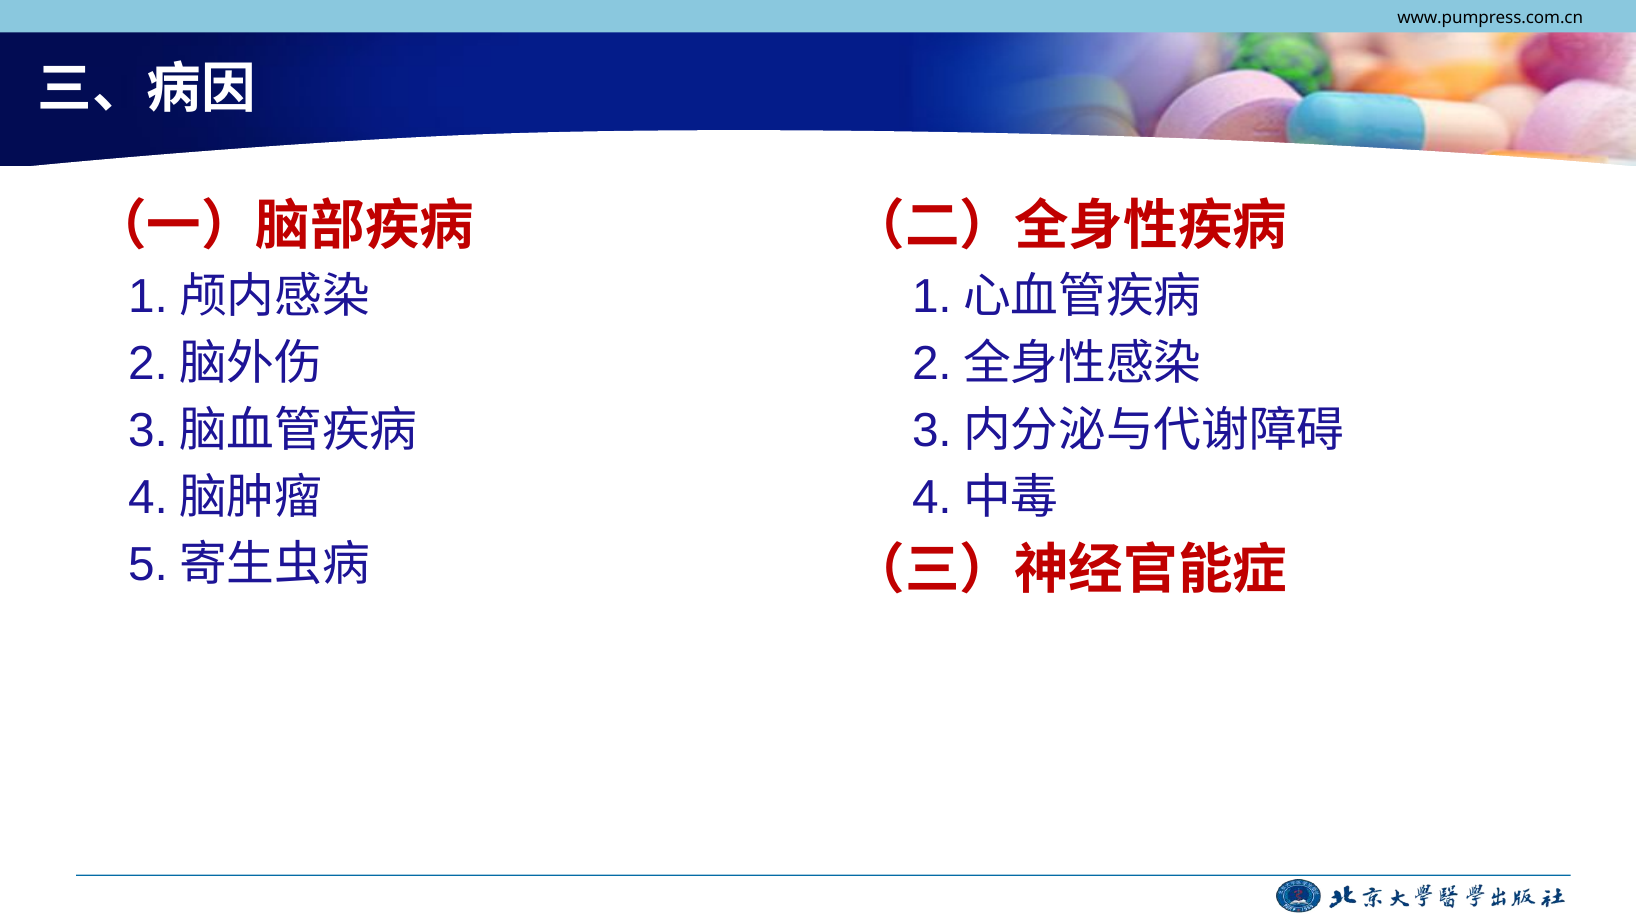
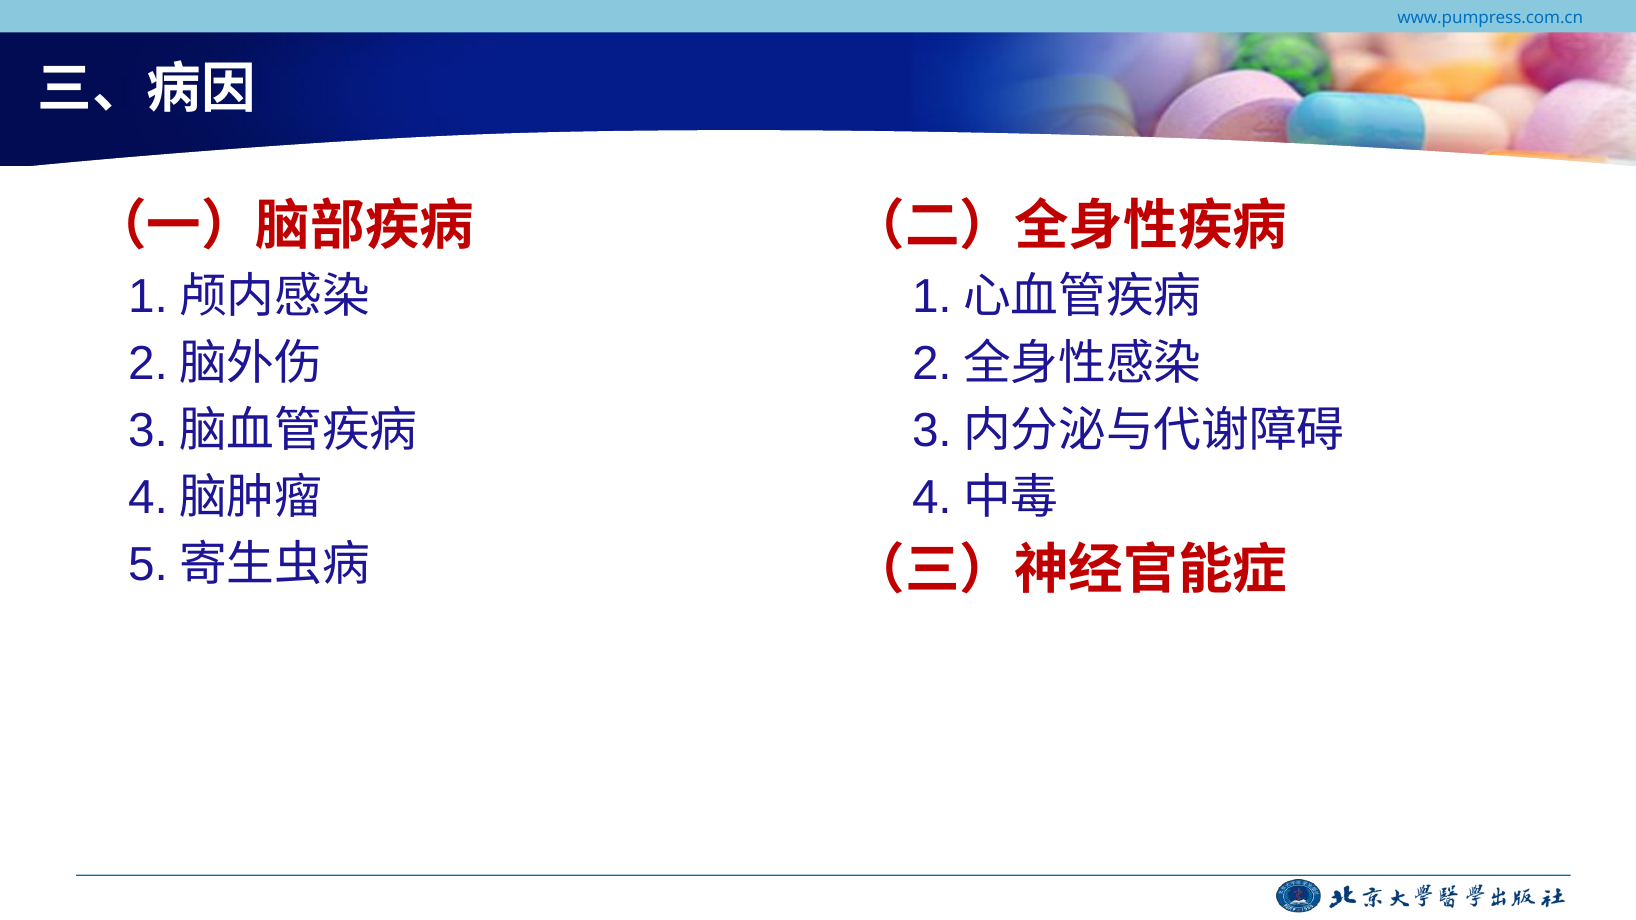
www.pumpress.com.cn colour: black -> blue
